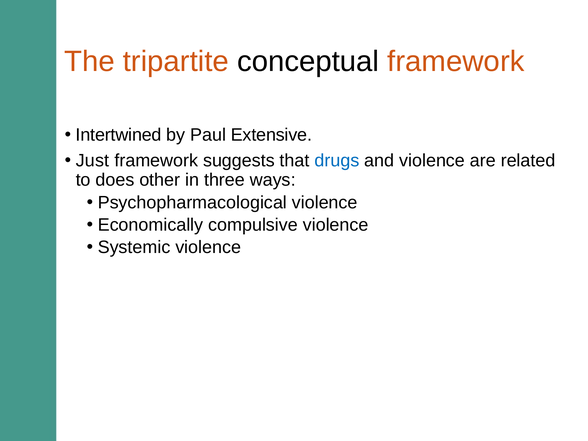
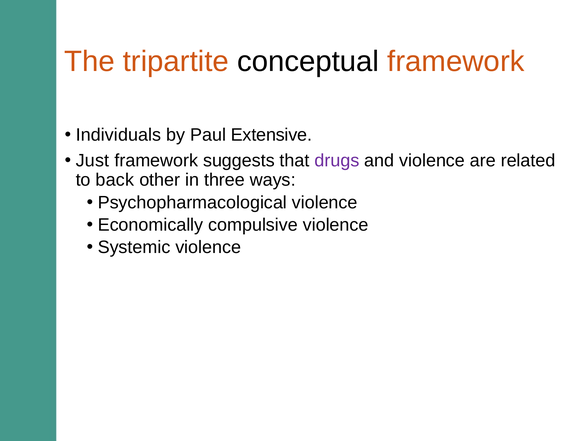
Intertwined: Intertwined -> Individuals
drugs colour: blue -> purple
does: does -> back
